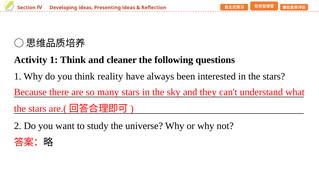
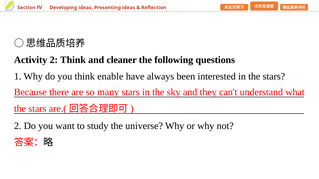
Activity 1: 1 -> 2
reality: reality -> enable
